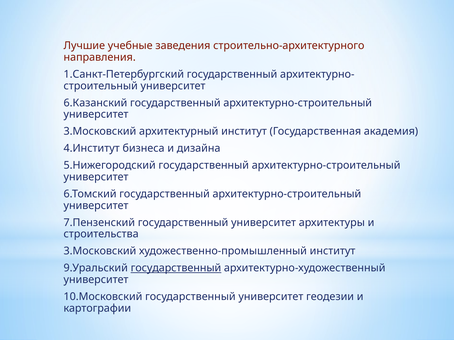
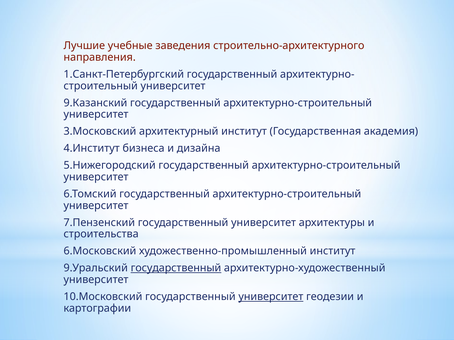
6.Казанский: 6.Казанский -> 9.Казанский
3.Московский at (100, 251): 3.Московский -> 6.Московский
университет at (271, 297) underline: none -> present
